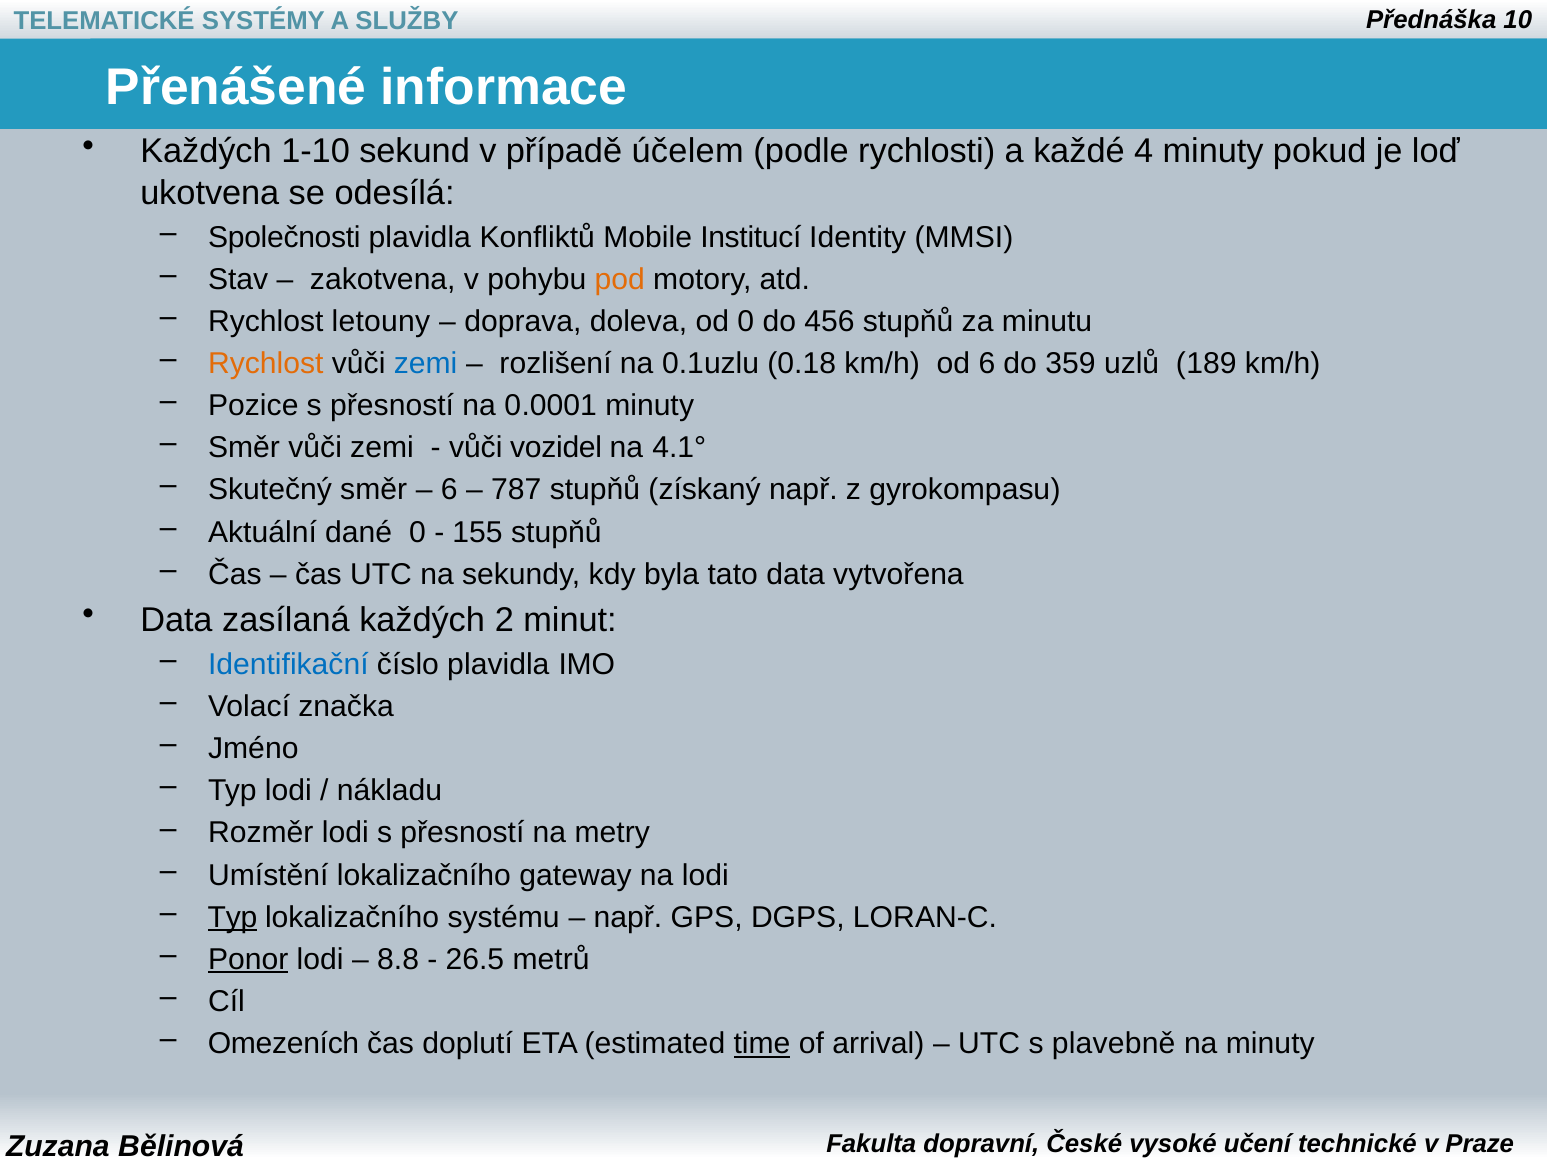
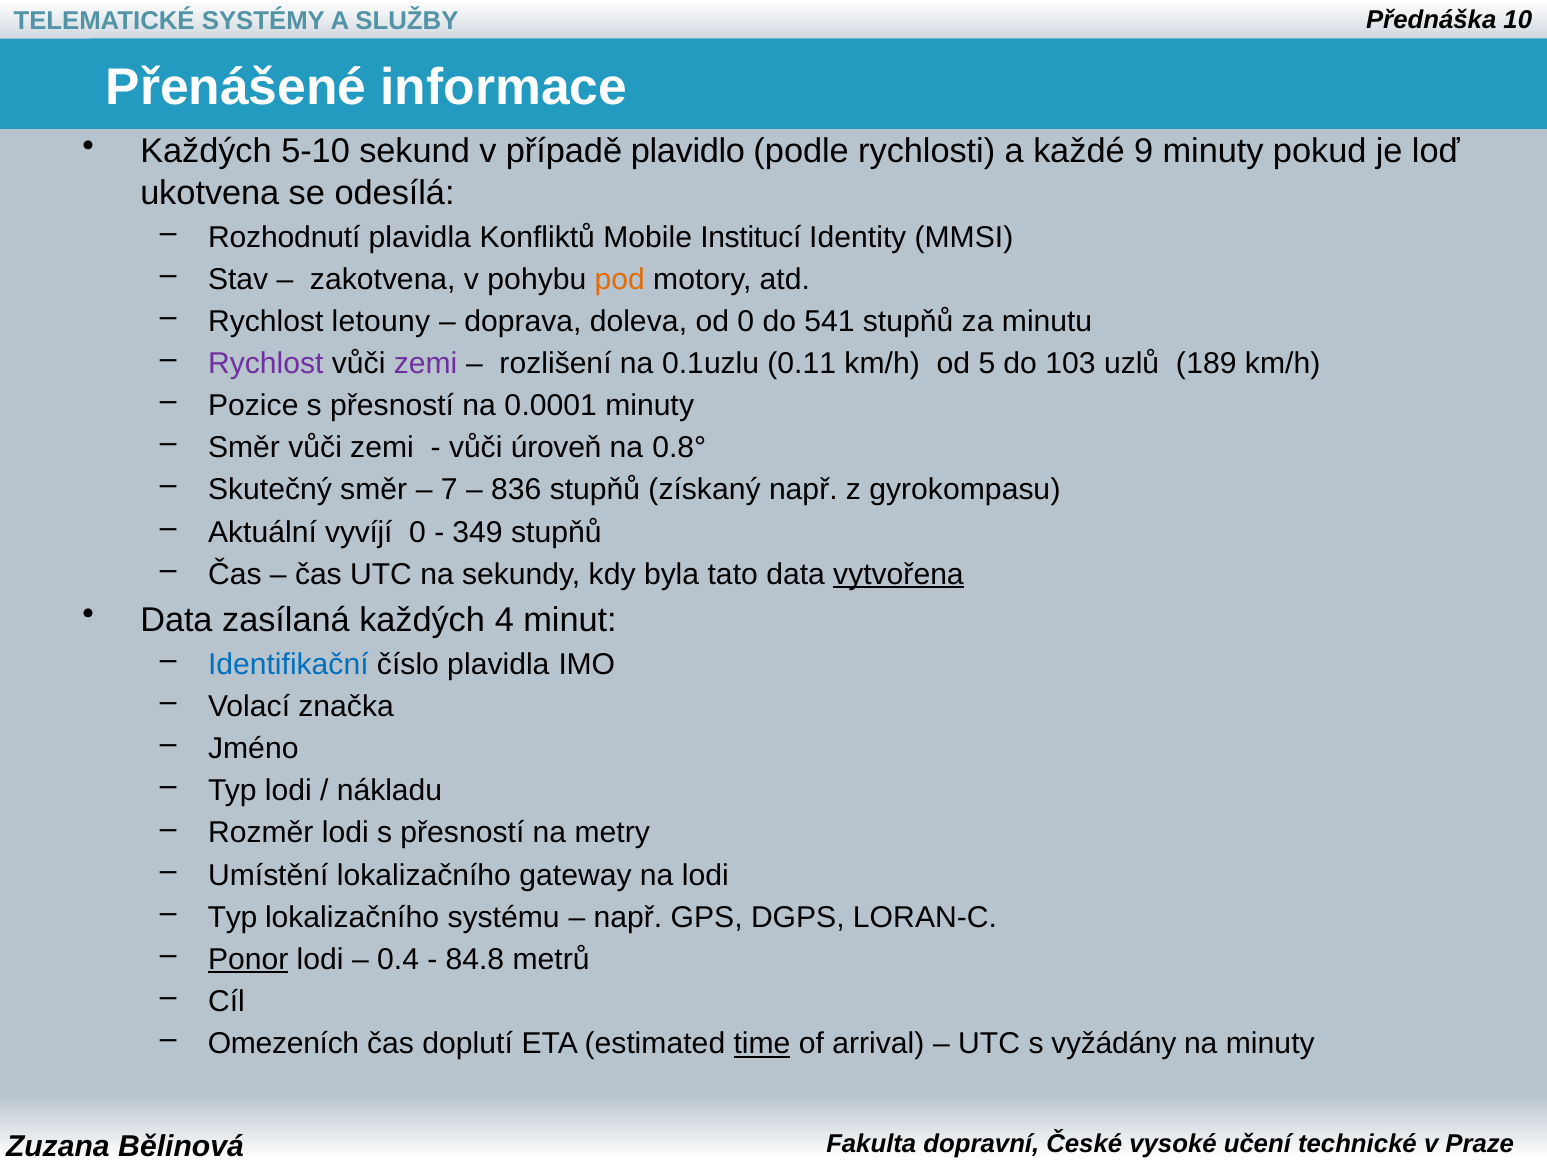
1-10: 1-10 -> 5-10
účelem: účelem -> plavidlo
4: 4 -> 9
Společnosti: Společnosti -> Rozhodnutí
456: 456 -> 541
Rychlost at (266, 364) colour: orange -> purple
zemi at (426, 364) colour: blue -> purple
0.18: 0.18 -> 0.11
od 6: 6 -> 5
359: 359 -> 103
vozidel: vozidel -> úroveň
4.1°: 4.1° -> 0.8°
6 at (449, 490): 6 -> 7
787: 787 -> 836
dané: dané -> vyvíjí
155: 155 -> 349
vytvořena underline: none -> present
2: 2 -> 4
Typ at (232, 917) underline: present -> none
8.8: 8.8 -> 0.4
26.5: 26.5 -> 84.8
plavebně: plavebně -> vyžádány
